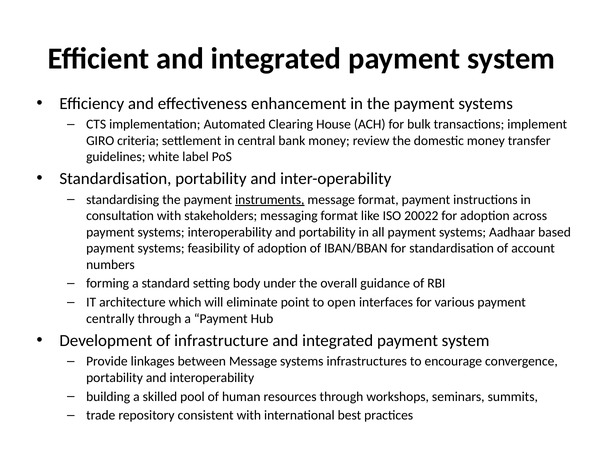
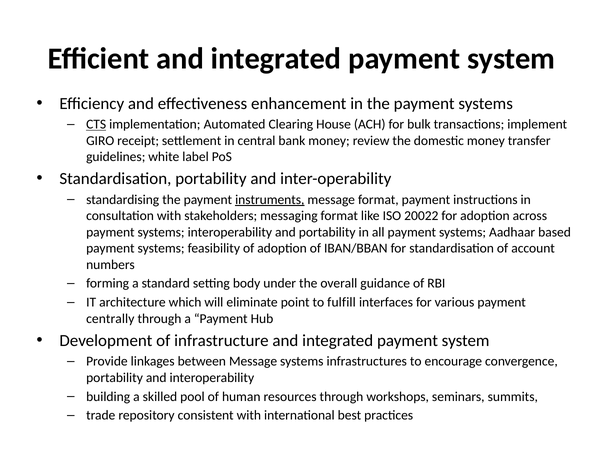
CTS underline: none -> present
criteria: criteria -> receipt
open: open -> fulfill
